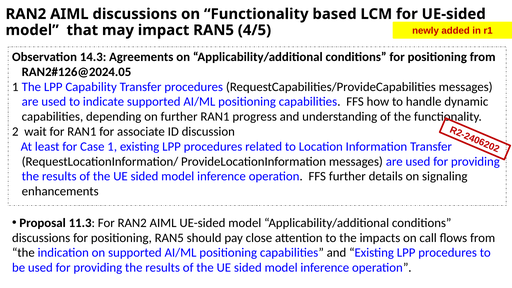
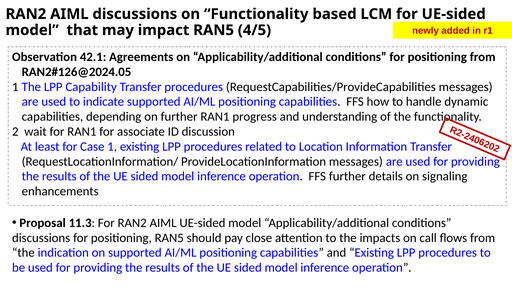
14.3: 14.3 -> 42.1
